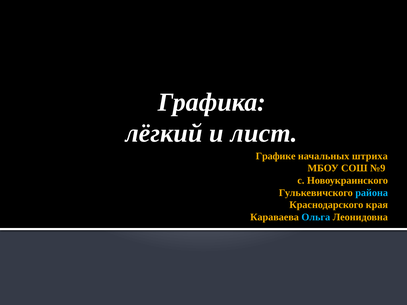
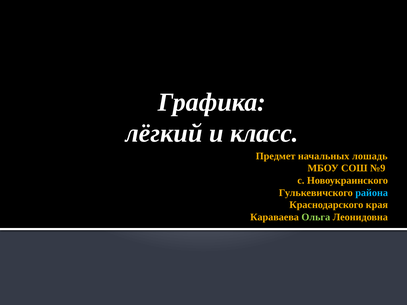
лист: лист -> класс
Графике: Графике -> Предмет
штриха: штриха -> лошадь
Ольга colour: light blue -> light green
